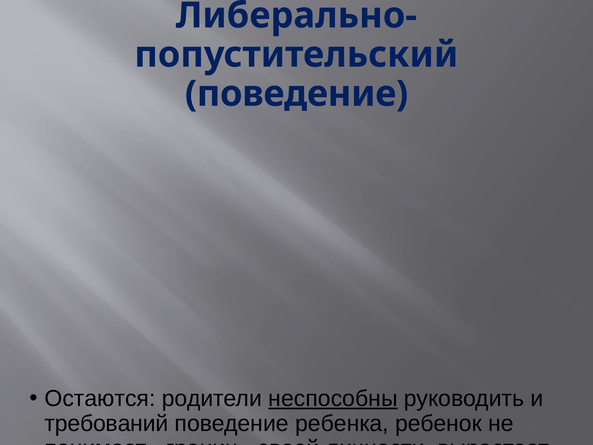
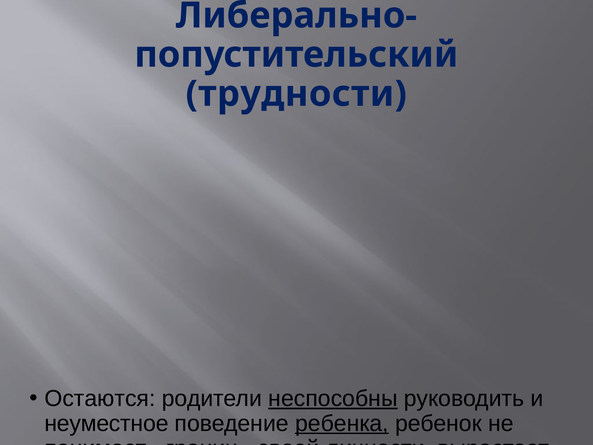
поведение at (297, 94): поведение -> трудности
требований: требований -> неуместное
ребенка underline: none -> present
